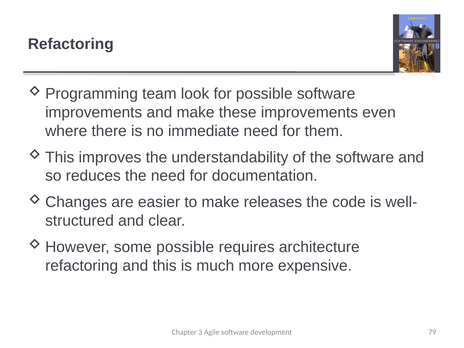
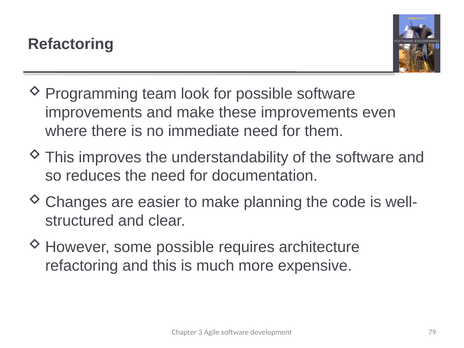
releases: releases -> planning
